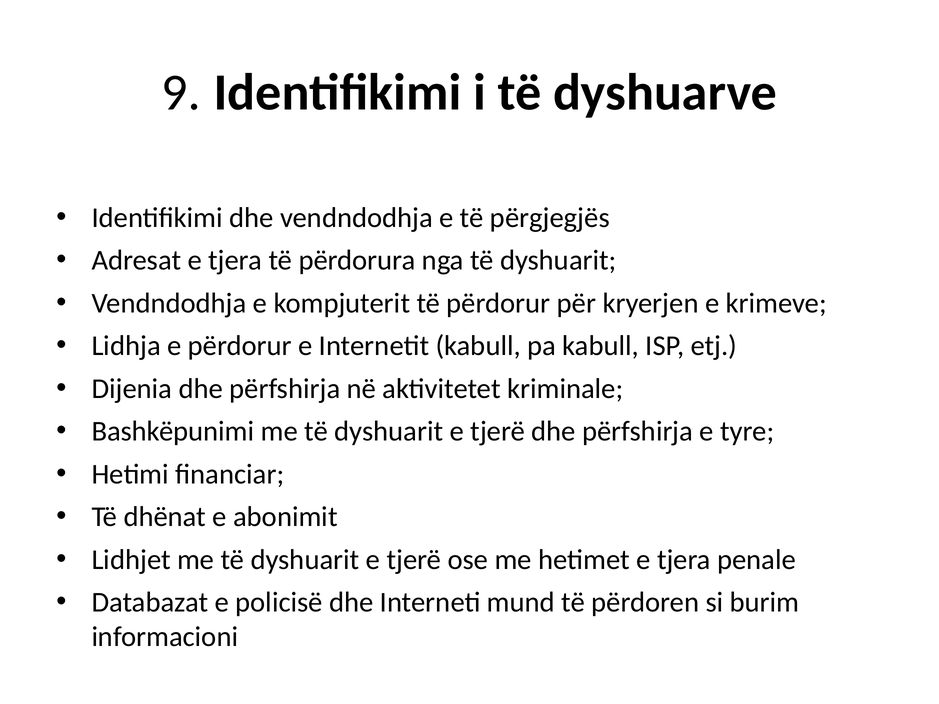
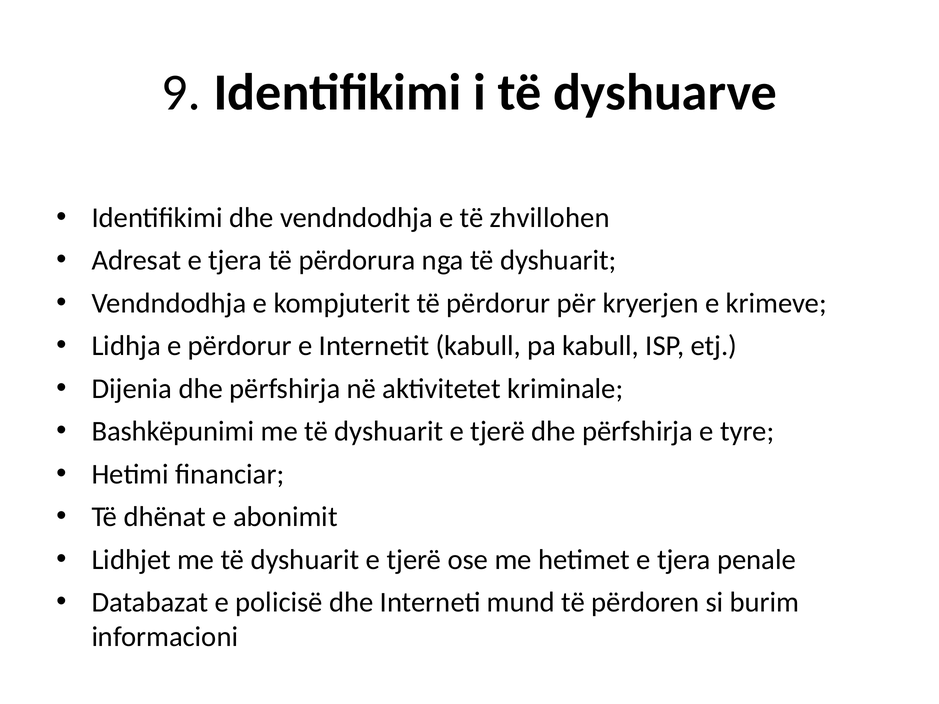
përgjegjës: përgjegjës -> zhvillohen
